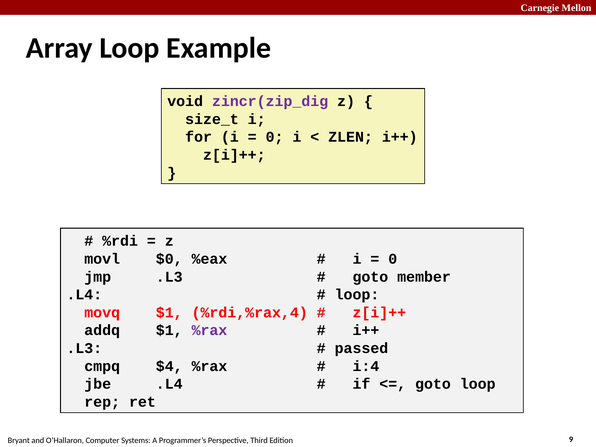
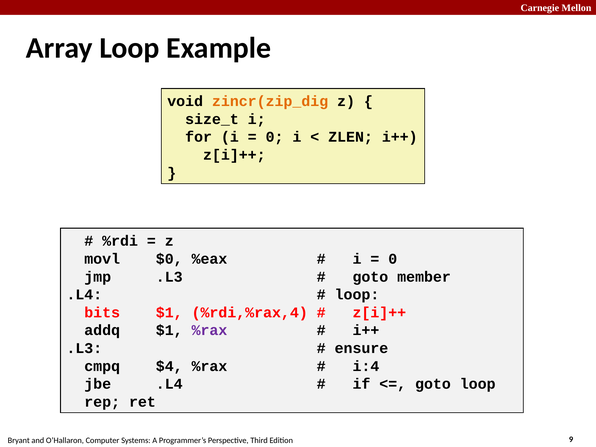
zincr(zip_dig colour: purple -> orange
movq: movq -> bits
passed: passed -> ensure
